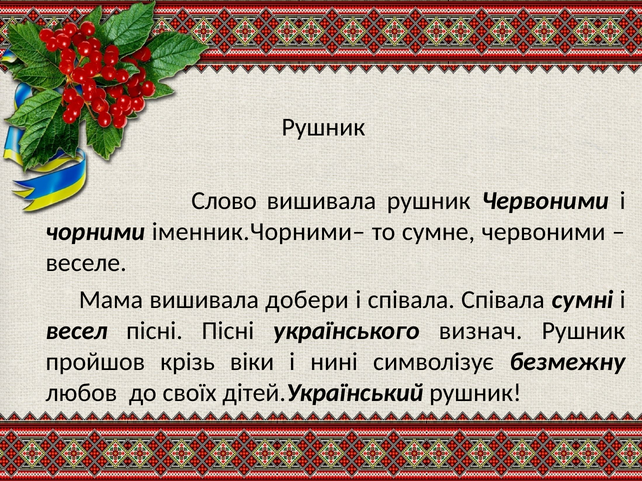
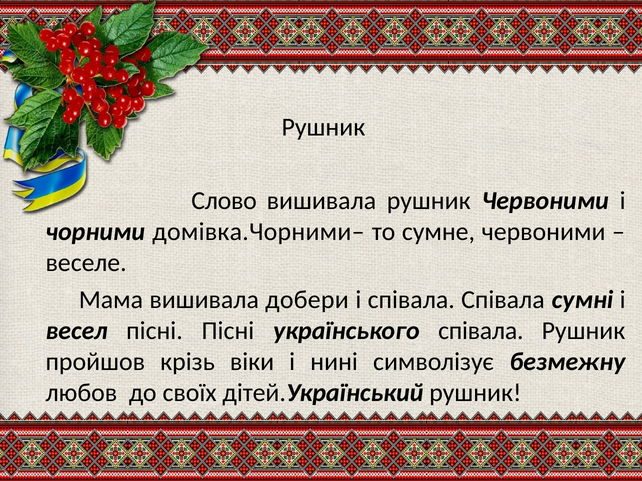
іменник.Чорними–: іменник.Чорними– -> домівка.Чорними–
українського визнач: визнач -> співала
